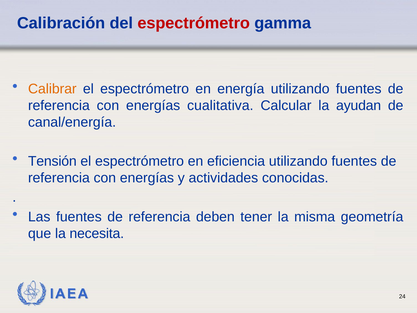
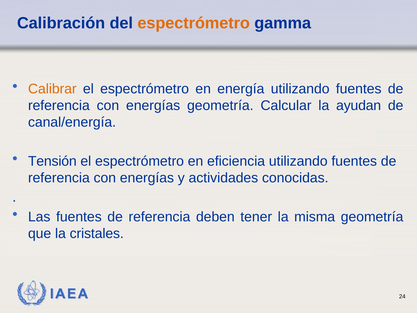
espectrómetro at (194, 23) colour: red -> orange
energías cualitativa: cualitativa -> geometría
necesita: necesita -> cristales
